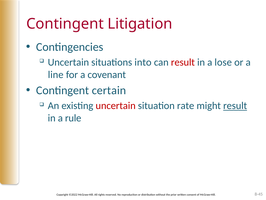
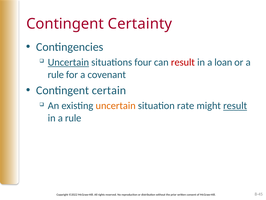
Litigation: Litigation -> Certainty
Uncertain at (68, 62) underline: none -> present
into: into -> four
lose: lose -> loan
line at (56, 74): line -> rule
uncertain at (116, 105) colour: red -> orange
